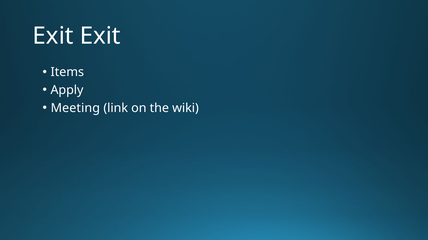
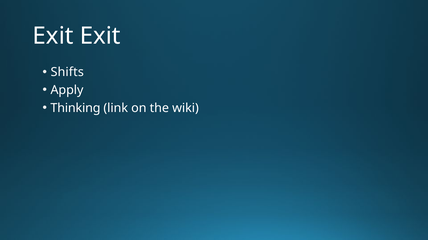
Items: Items -> Shifts
Meeting: Meeting -> Thinking
